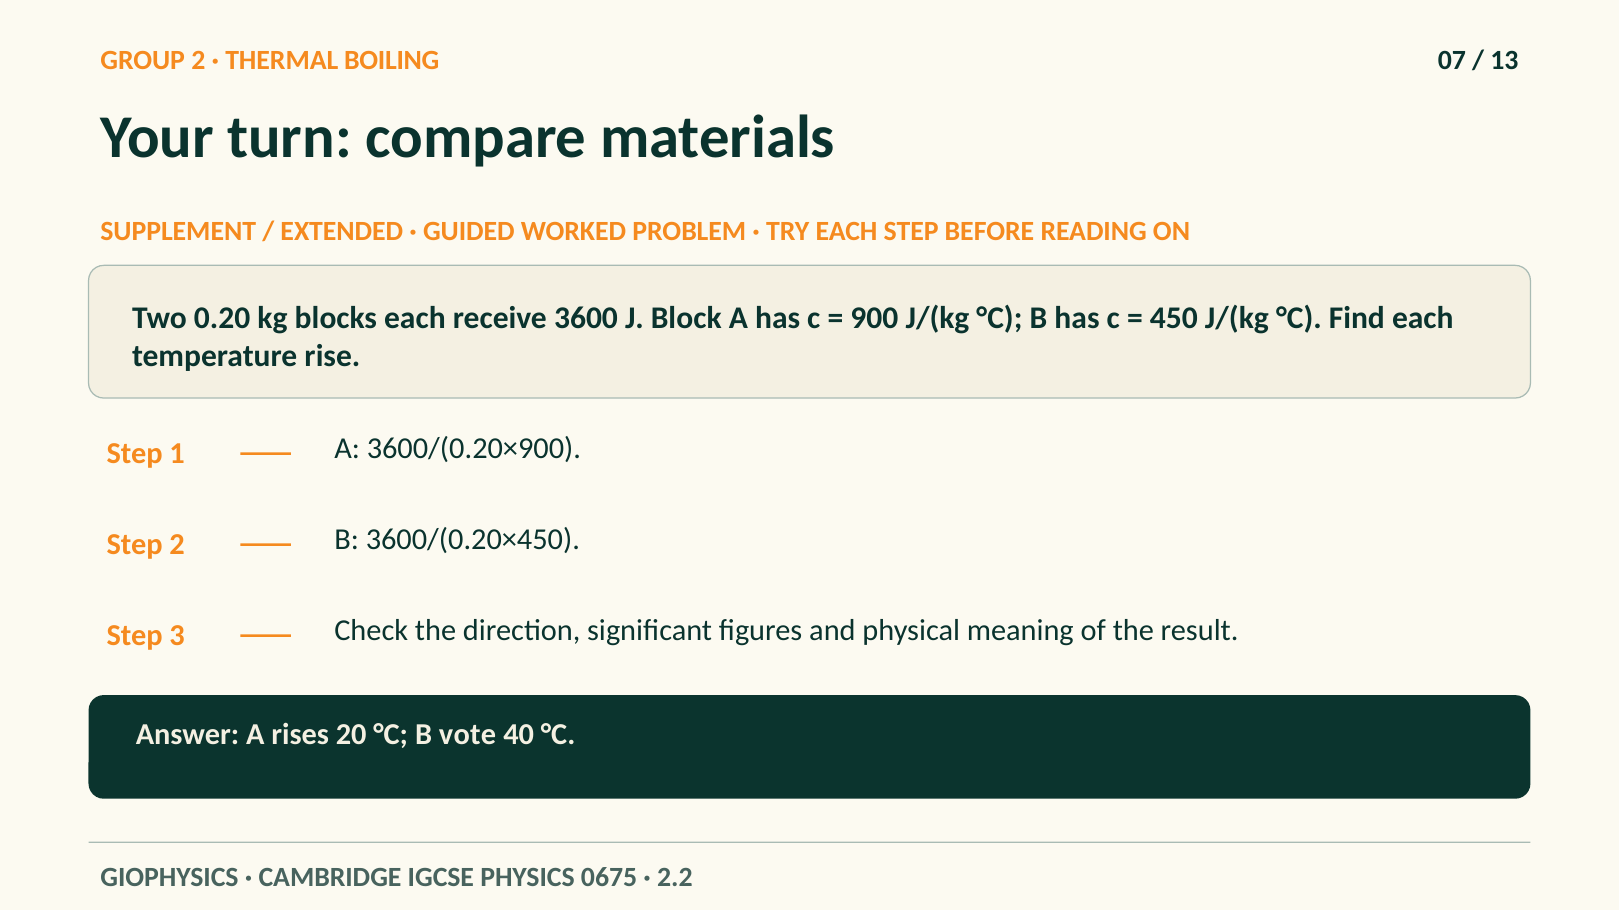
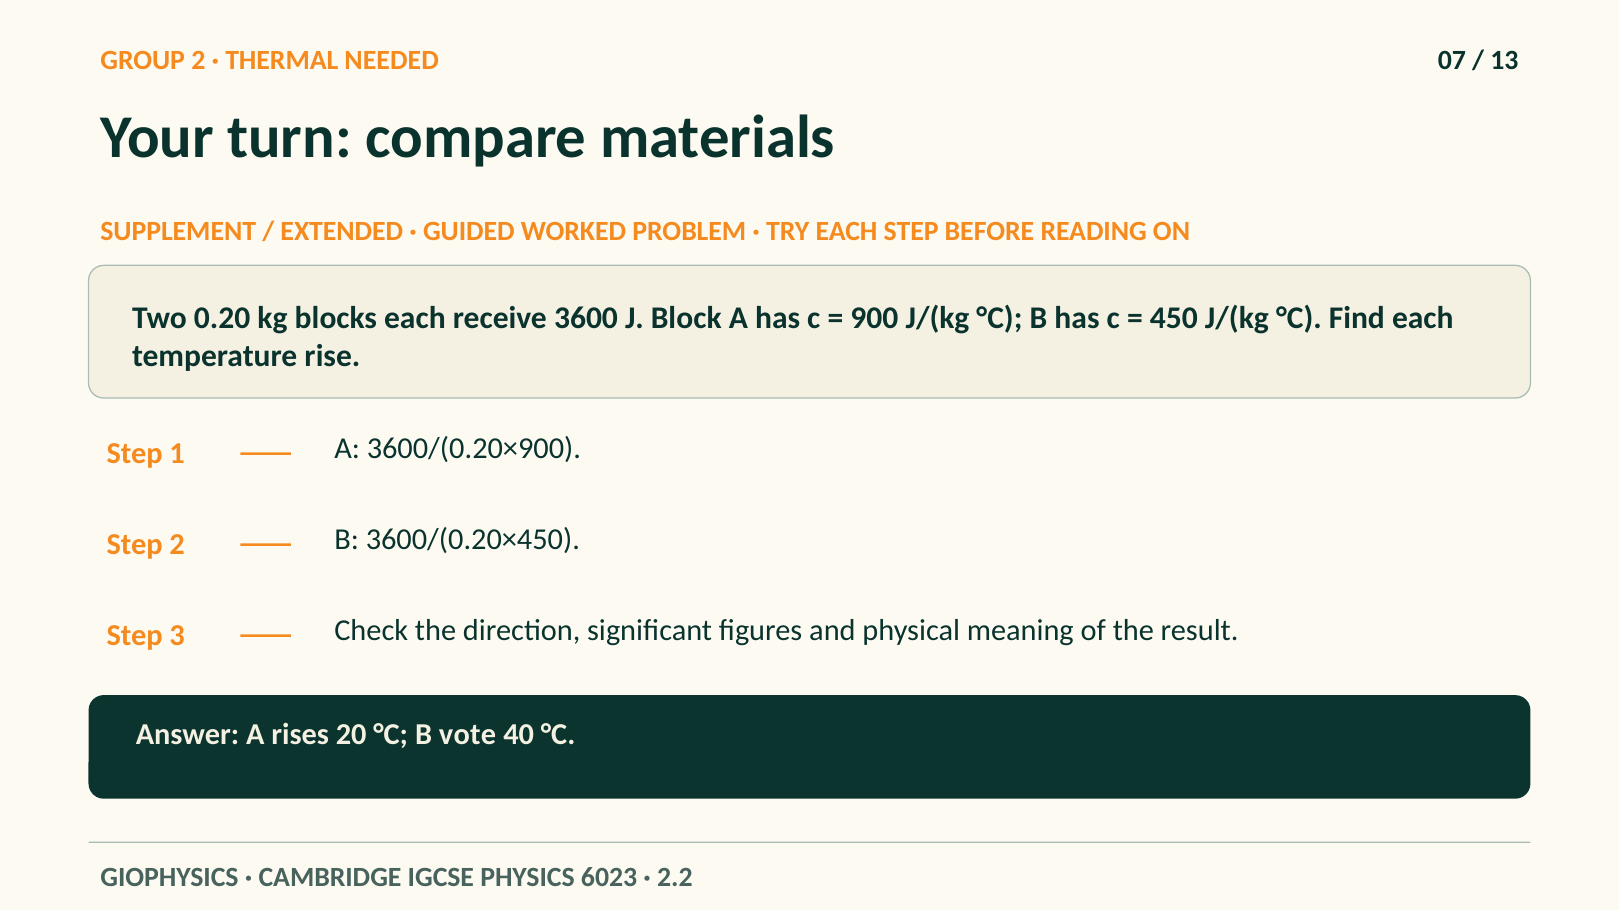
BOILING: BOILING -> NEEDED
0675: 0675 -> 6023
